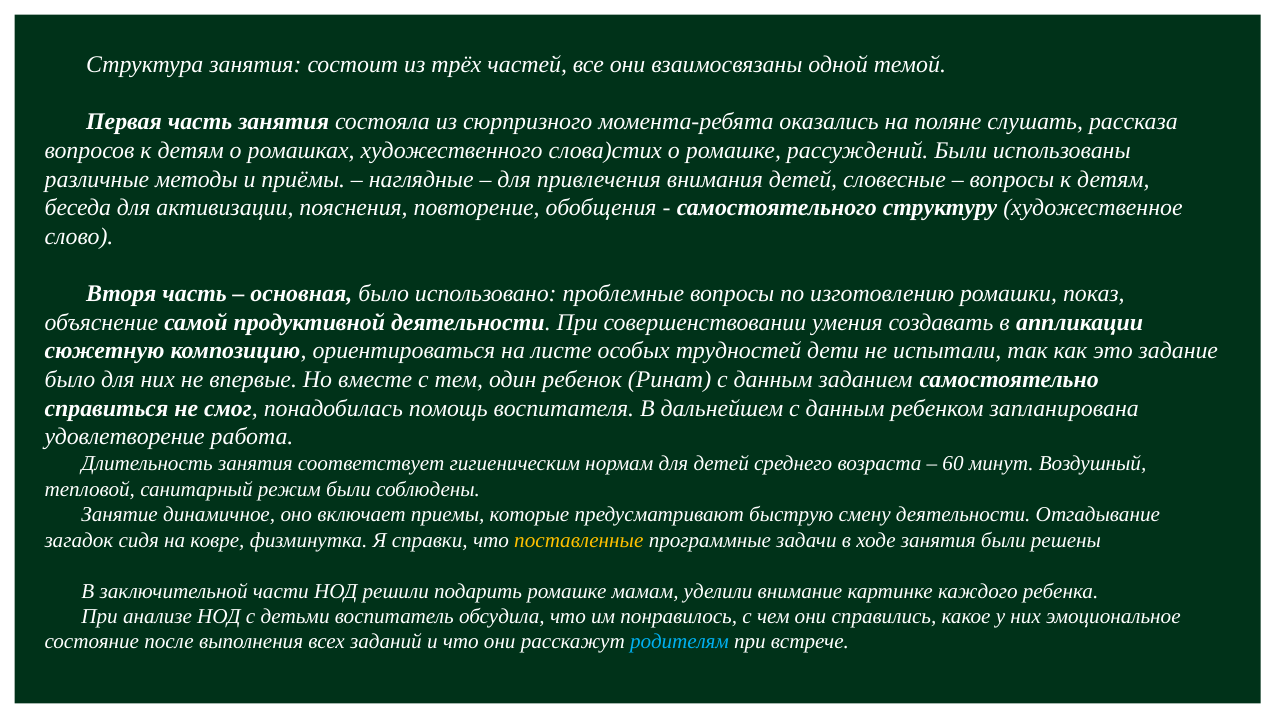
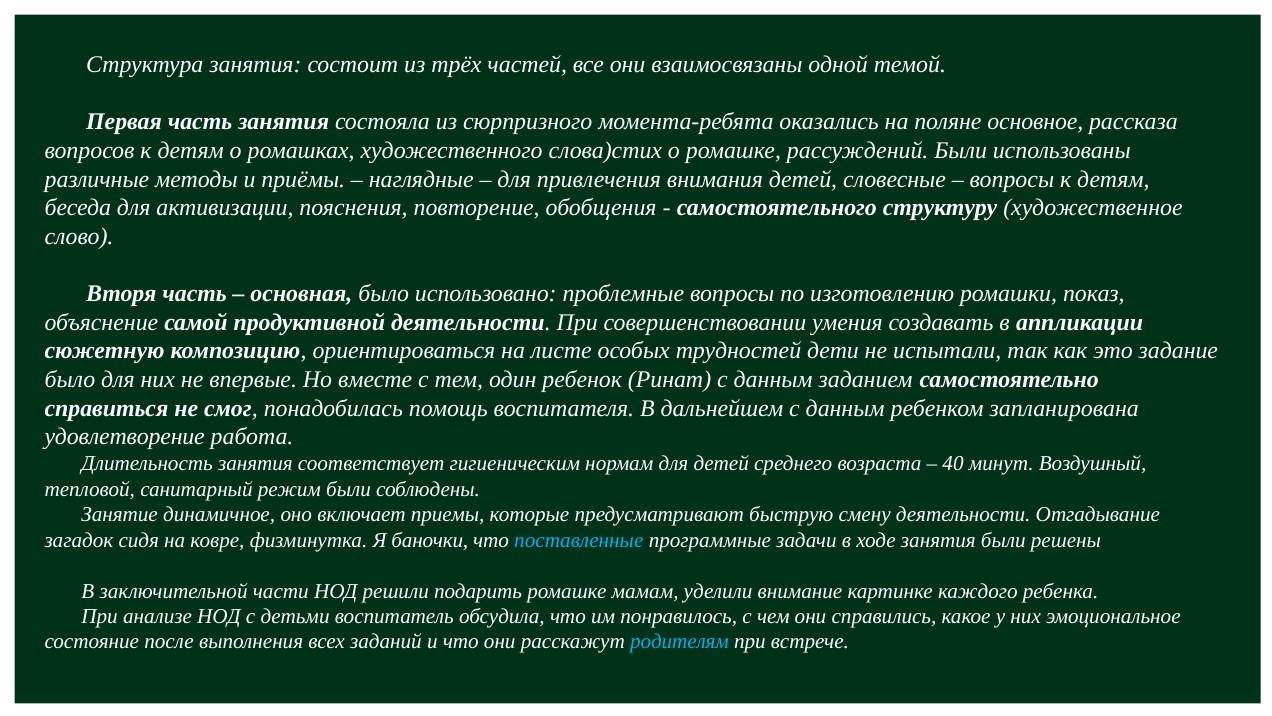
слушать: слушать -> основное
60: 60 -> 40
справки: справки -> баночки
поставленные colour: yellow -> light blue
